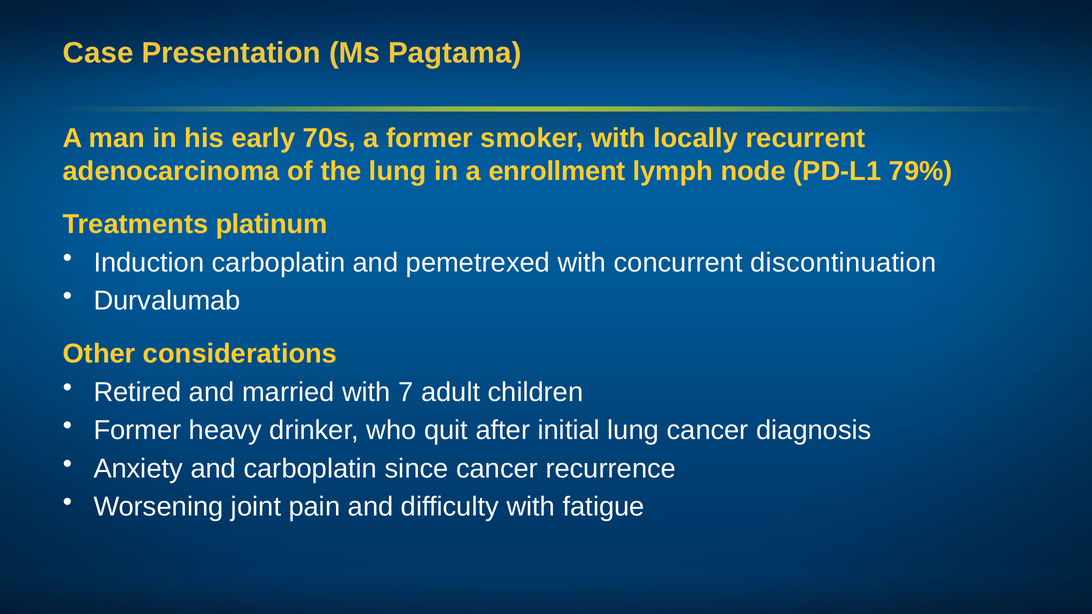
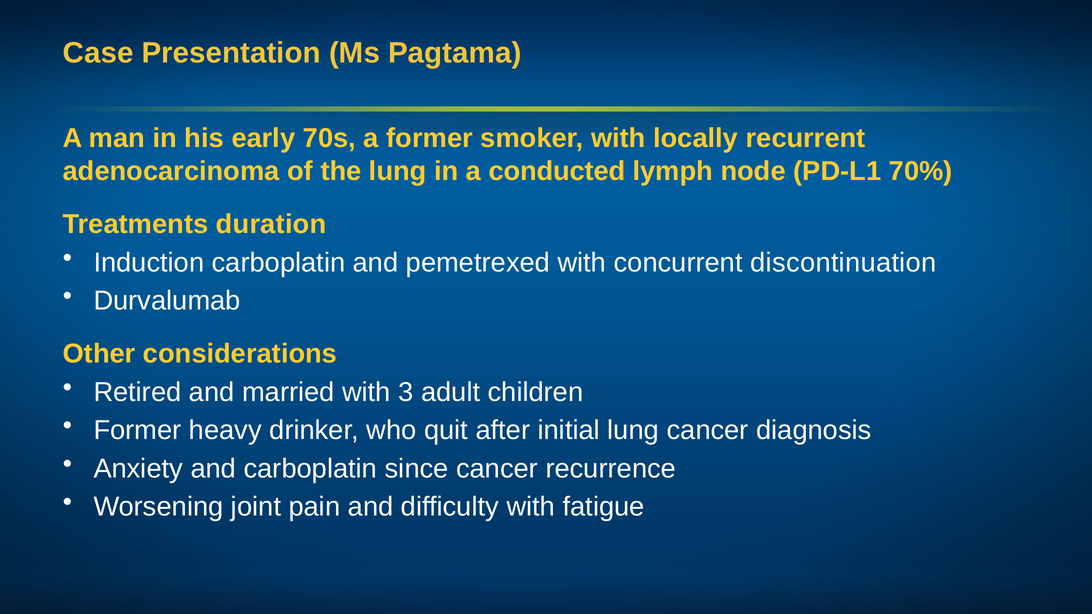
enrollment: enrollment -> conducted
79%: 79% -> 70%
platinum: platinum -> duration
7: 7 -> 3
